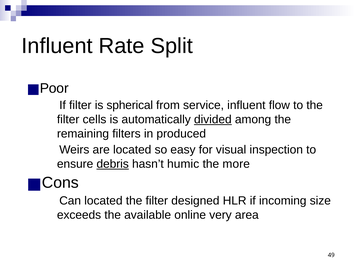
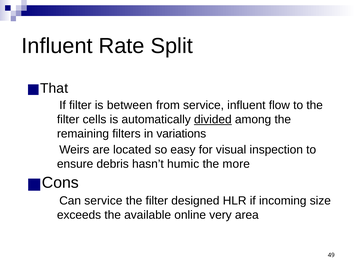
Poor: Poor -> That
spherical: spherical -> between
produced: produced -> variations
debris underline: present -> none
Can located: located -> service
